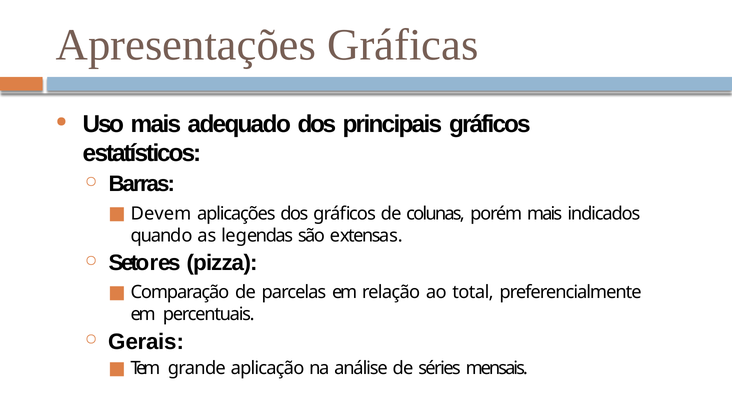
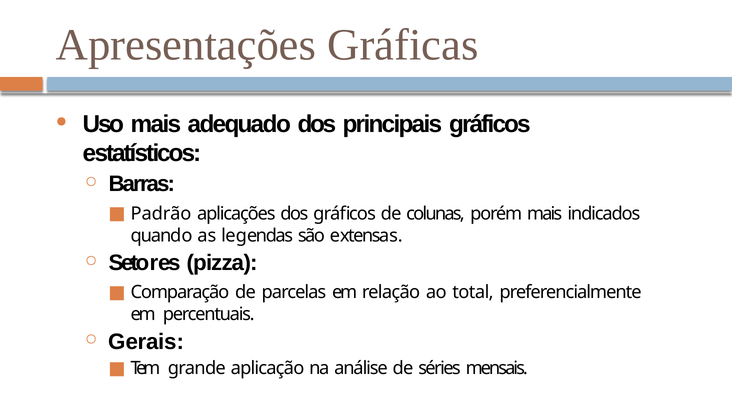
Devem: Devem -> Padrão
